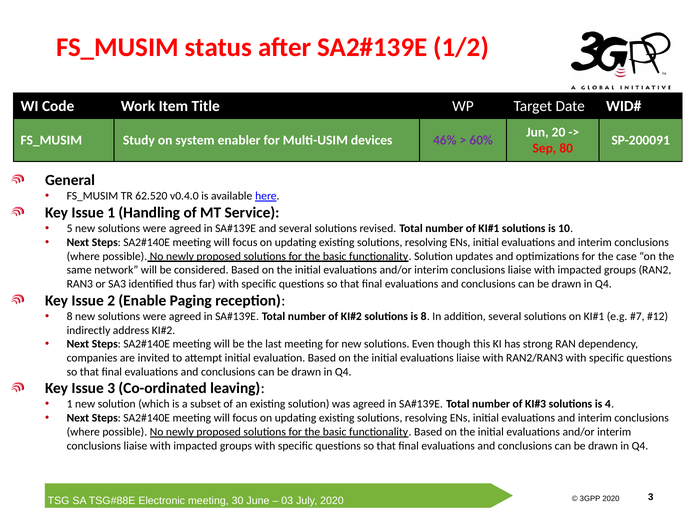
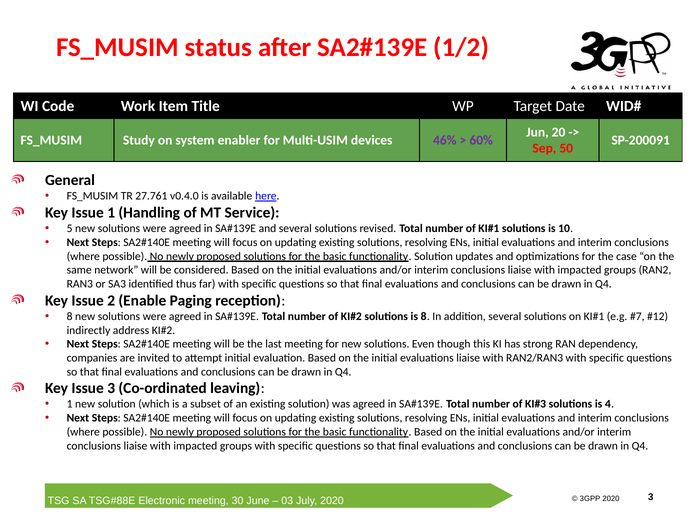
80: 80 -> 50
62.520: 62.520 -> 27.761
